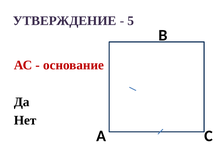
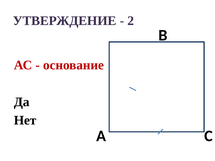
5: 5 -> 2
